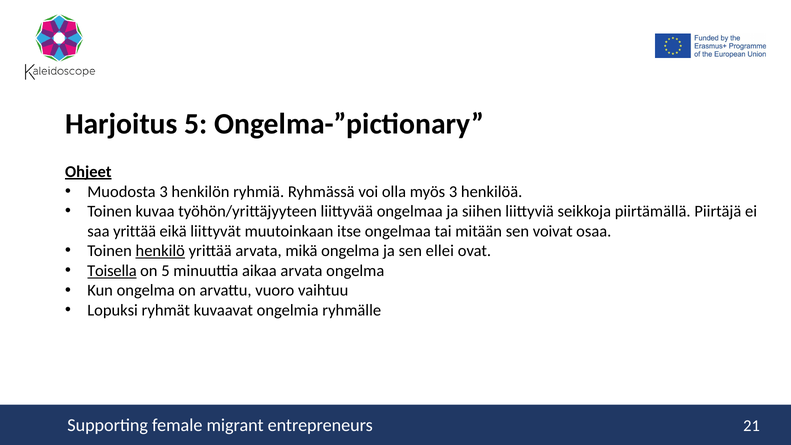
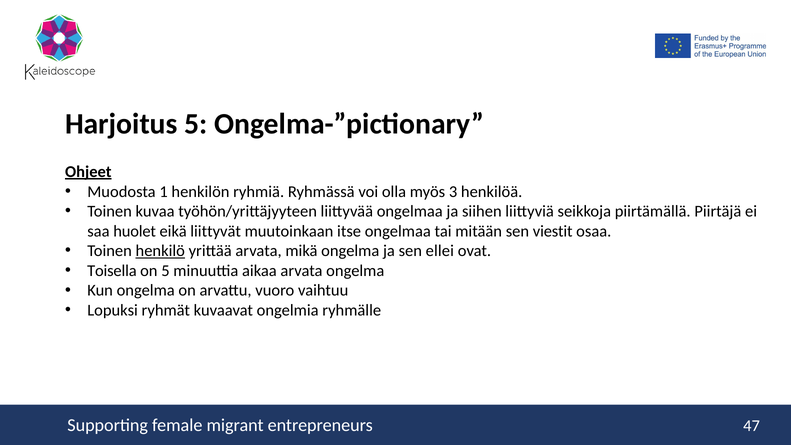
Muodosta 3: 3 -> 1
saa yrittää: yrittää -> huolet
voivat: voivat -> viestit
Toisella underline: present -> none
21: 21 -> 47
